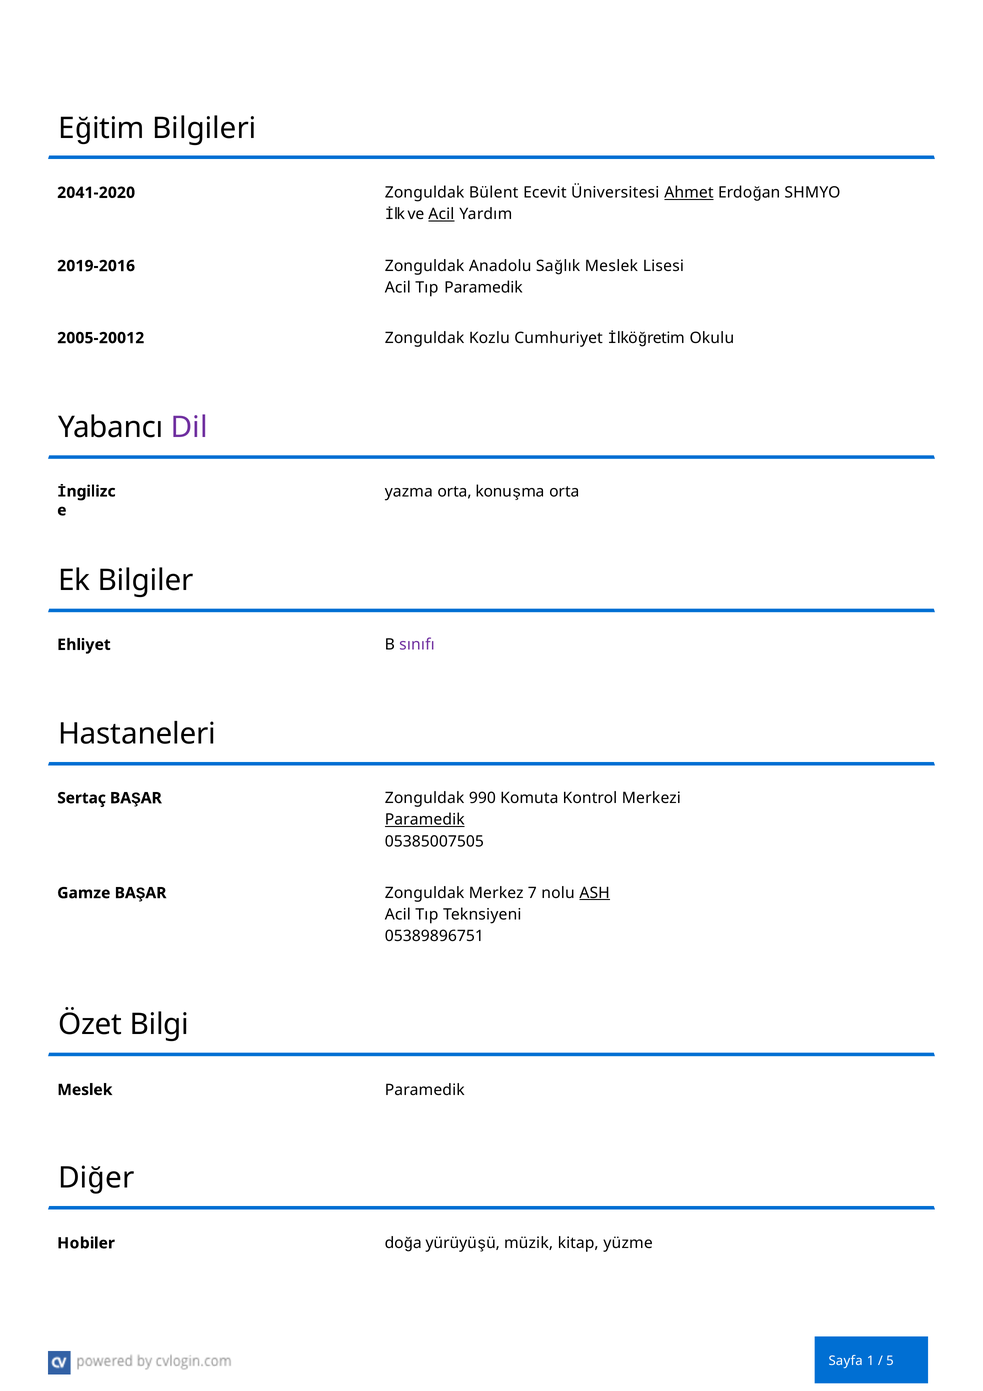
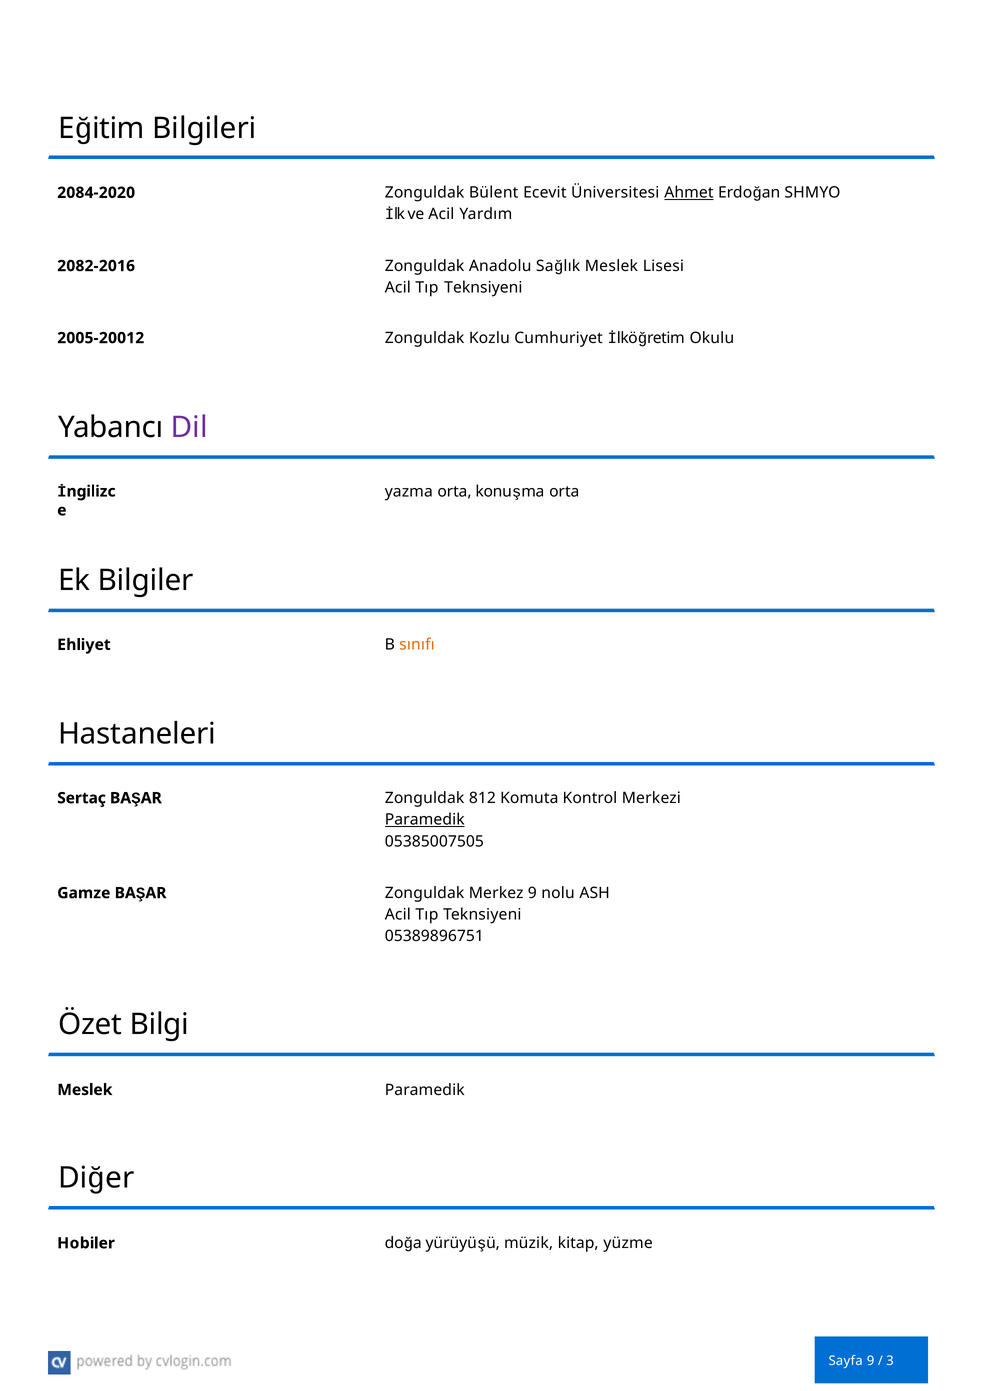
2041-2020: 2041-2020 -> 2084-2020
Acil at (441, 214) underline: present -> none
2019-2016: 2019-2016 -> 2082-2016
Paramedik at (483, 288): Paramedik -> Teknsiyeni
sınıfı colour: purple -> orange
990: 990 -> 812
Merkez 7: 7 -> 9
ASH underline: present -> none
Sayfa 1: 1 -> 9
5: 5 -> 3
